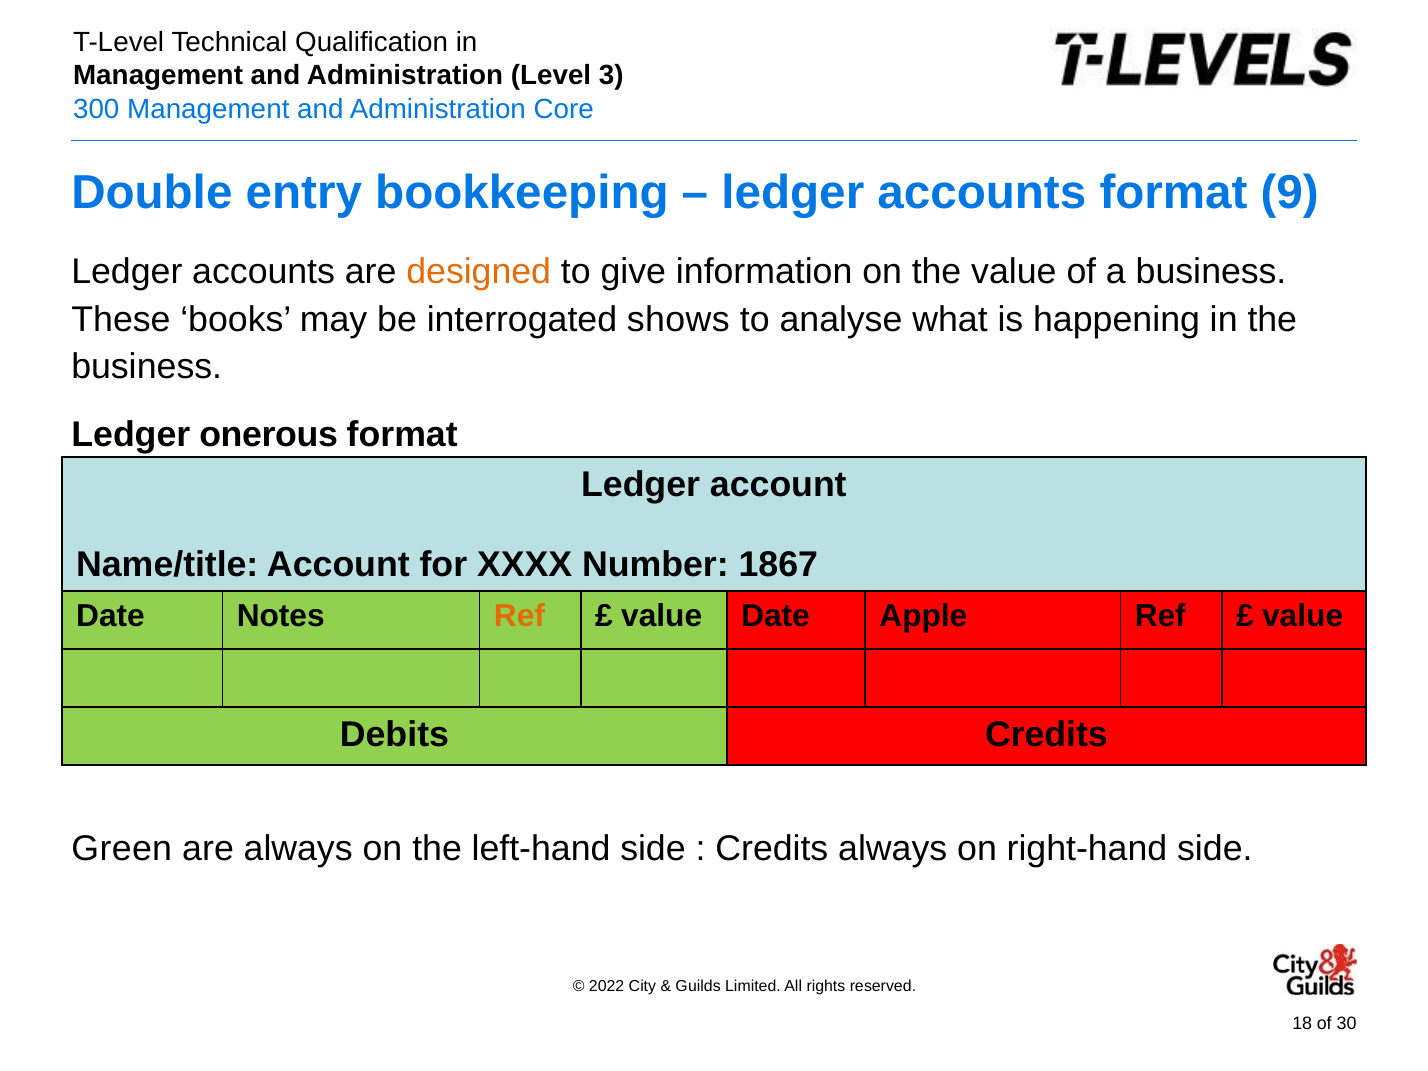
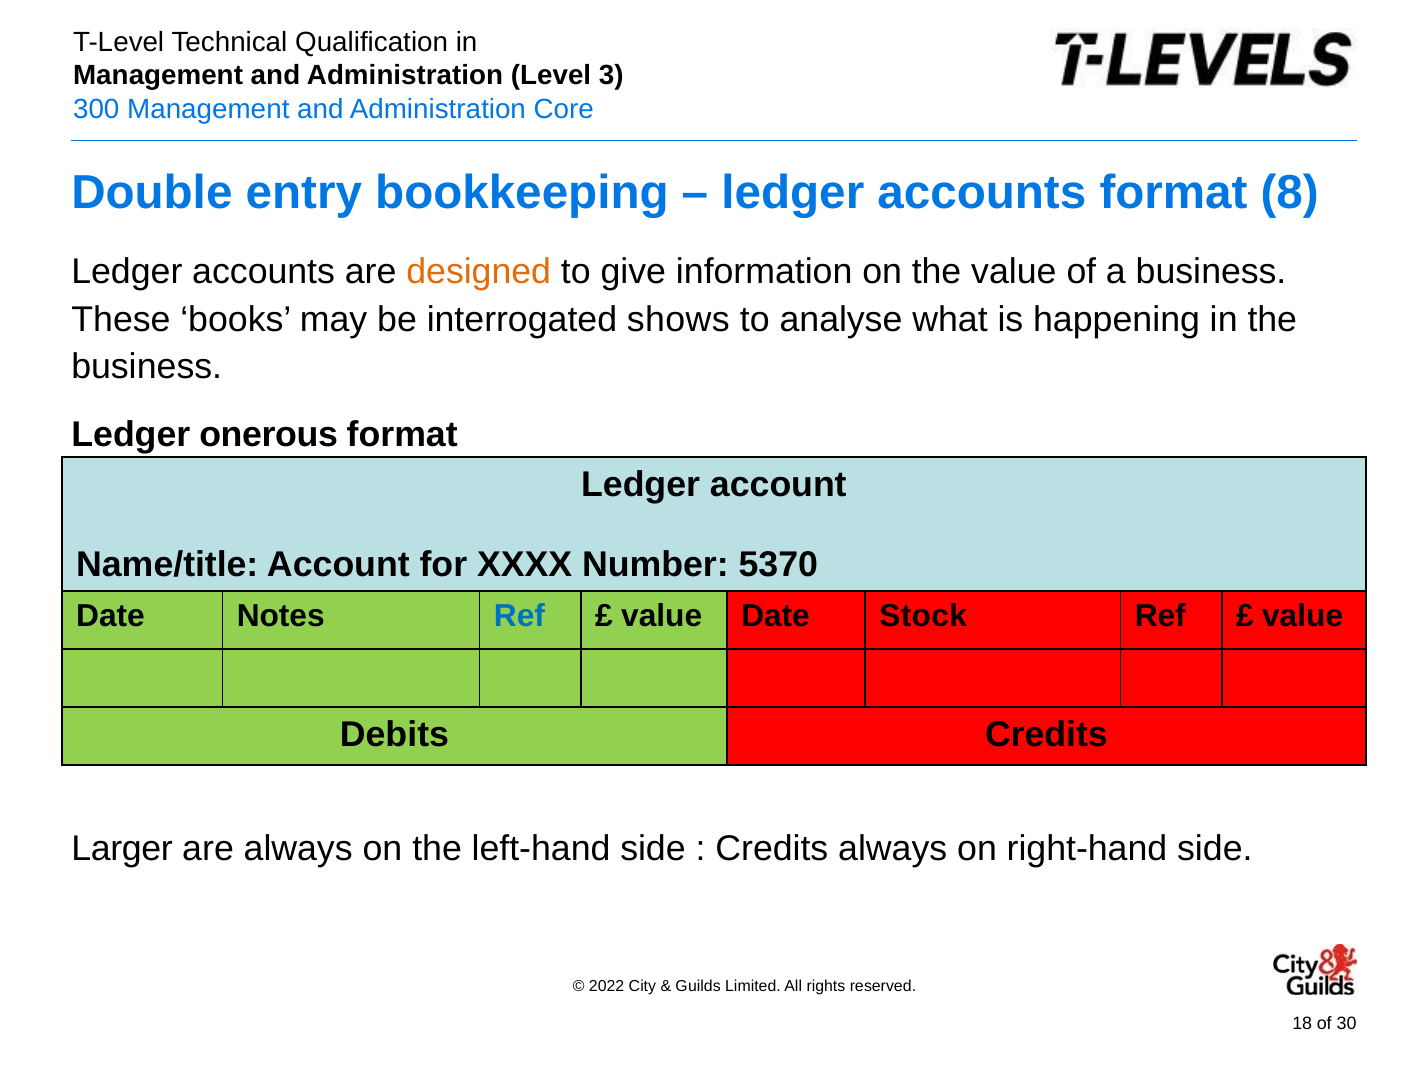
9: 9 -> 8
1867: 1867 -> 5370
Ref at (519, 616) colour: orange -> blue
Apple: Apple -> Stock
Green: Green -> Larger
